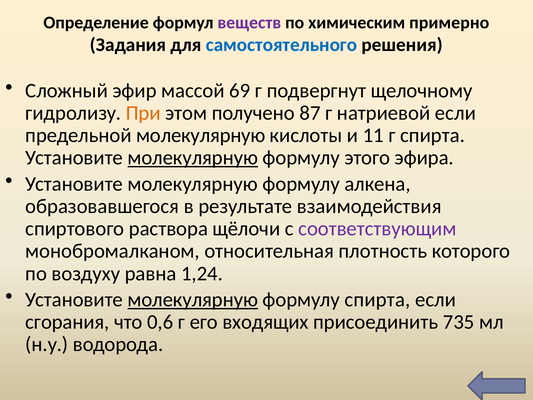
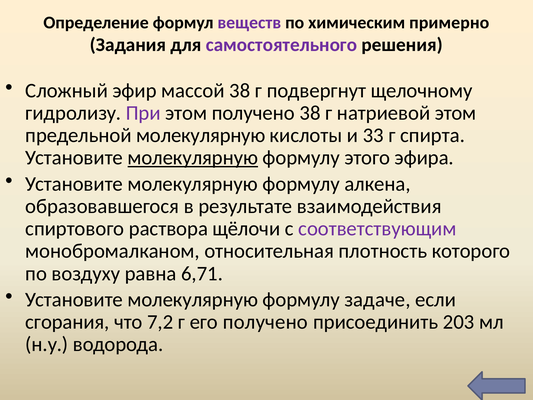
самостоятельного colour: blue -> purple
массой 69: 69 -> 38
При colour: orange -> purple
получено 87: 87 -> 38
натриевой если: если -> этом
11: 11 -> 33
1,24: 1,24 -> 6,71
молекулярную at (193, 299) underline: present -> none
формулу спирта: спирта -> задаче
0,6: 0,6 -> 7,2
его входящих: входящих -> получено
735: 735 -> 203
